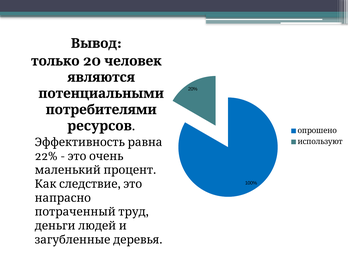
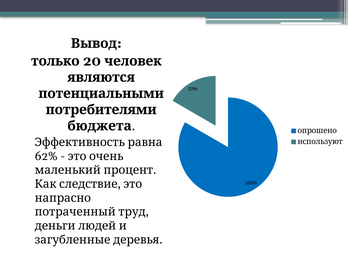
ресурсов: ресурсов -> бюджета
22%: 22% -> 62%
